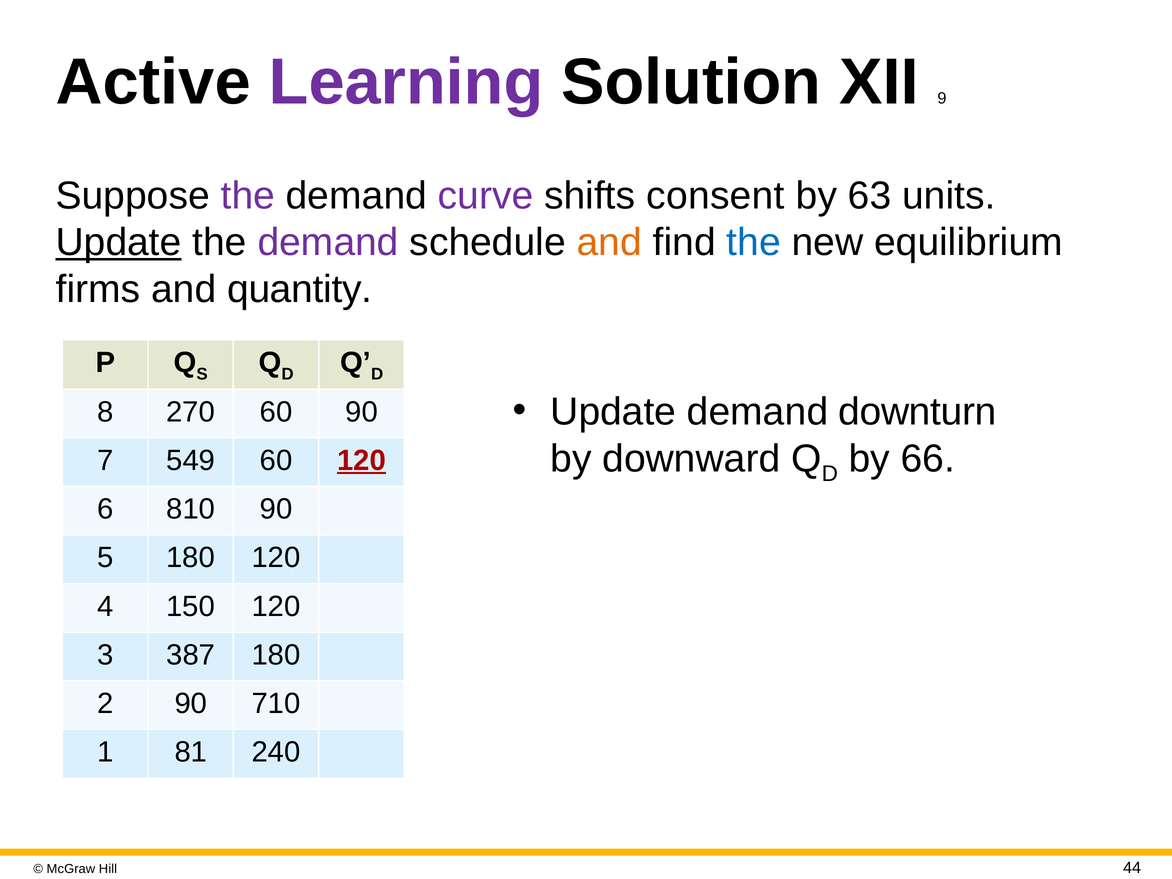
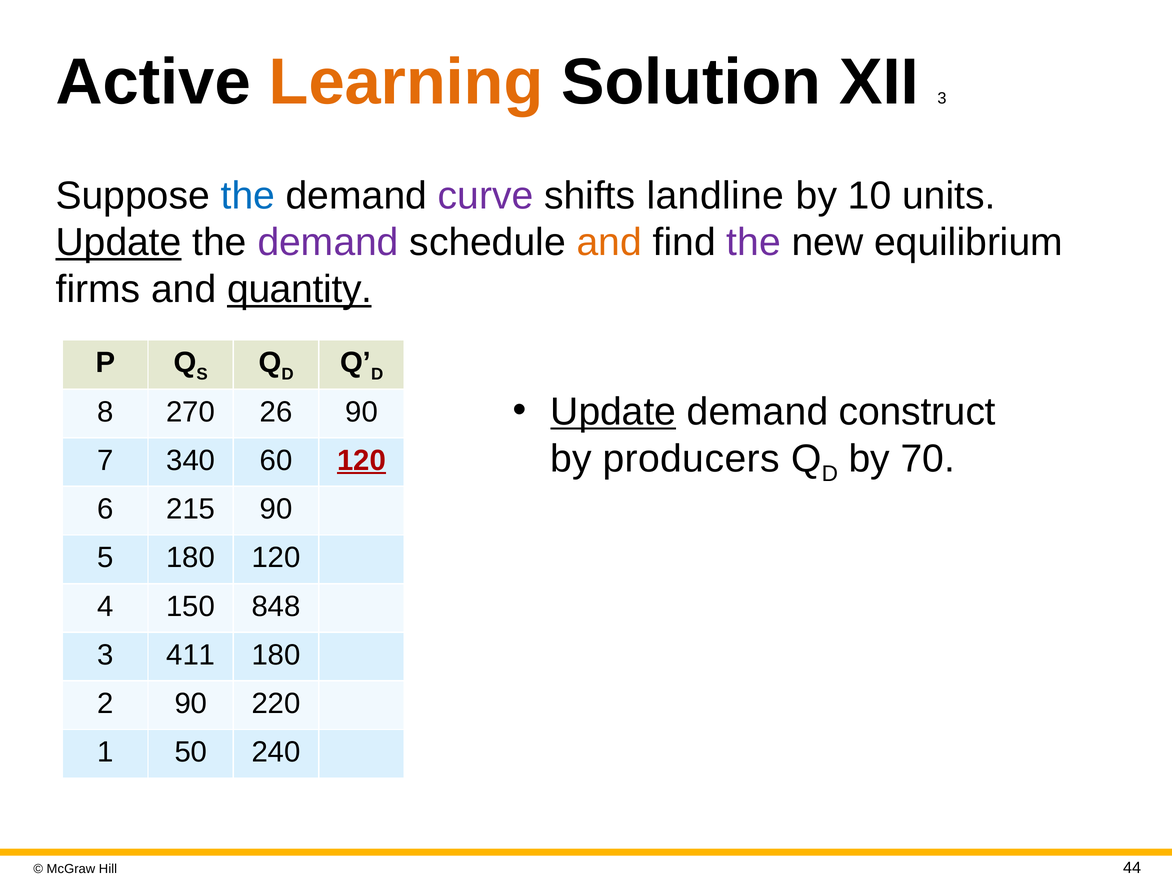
Learning colour: purple -> orange
XII 9: 9 -> 3
the at (248, 196) colour: purple -> blue
consent: consent -> landline
63: 63 -> 10
the at (754, 243) colour: blue -> purple
quantity underline: none -> present
Update at (613, 412) underline: none -> present
downturn: downturn -> construct
270 60: 60 -> 26
downward: downward -> producers
66: 66 -> 70
549: 549 -> 340
810: 810 -> 215
120 at (276, 606): 120 -> 848
387: 387 -> 411
710: 710 -> 220
81: 81 -> 50
